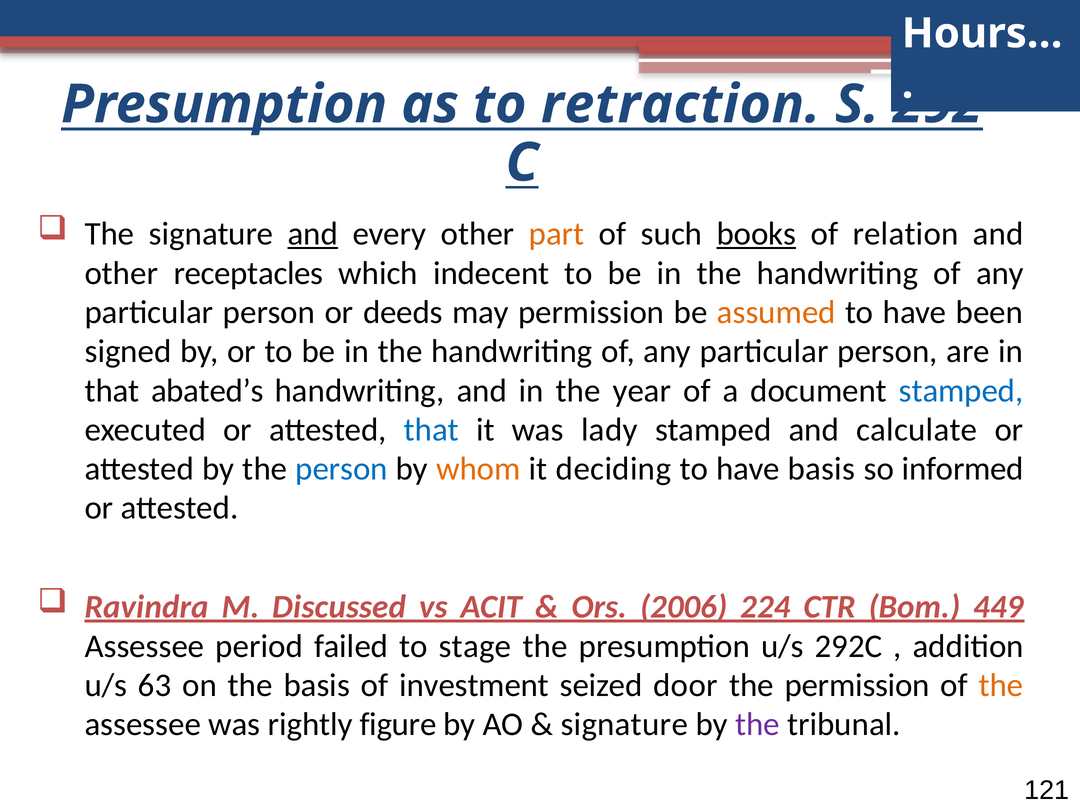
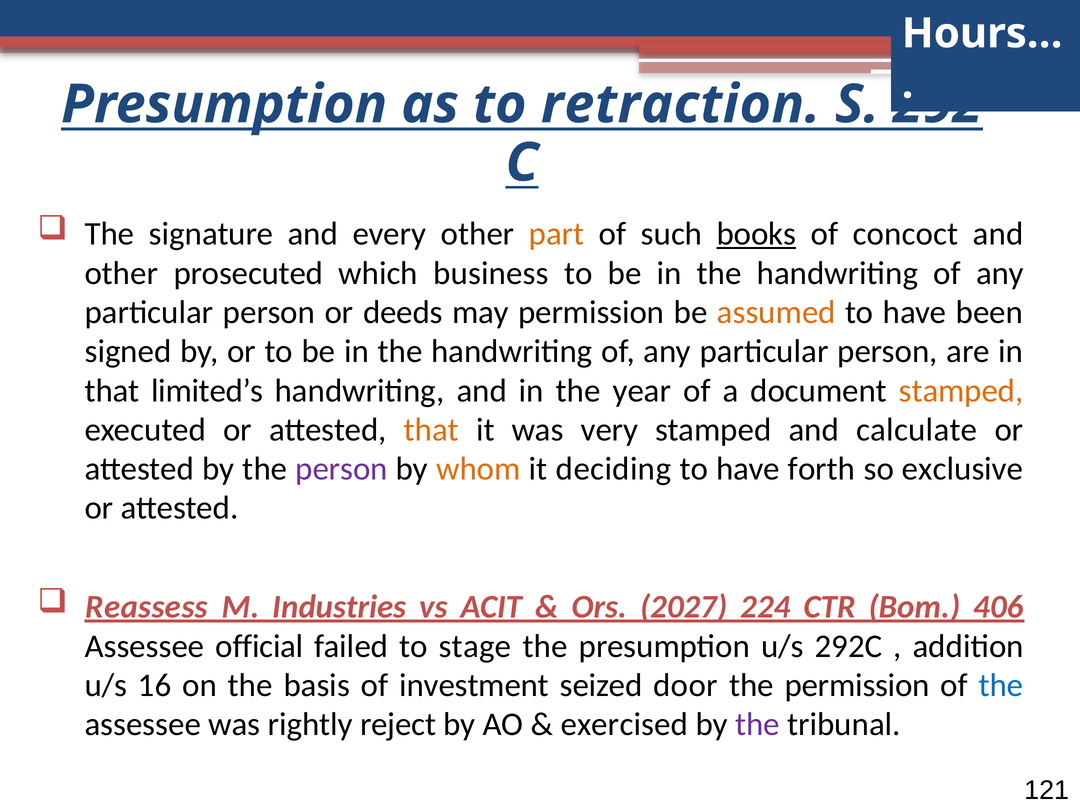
and at (313, 234) underline: present -> none
relation: relation -> concoct
receptacles: receptacles -> prosecuted
indecent: indecent -> business
abated’s: abated’s -> limited’s
stamped at (961, 391) colour: blue -> orange
that at (431, 430) colour: blue -> orange
lady: lady -> very
person at (341, 469) colour: blue -> purple
have basis: basis -> forth
informed: informed -> exclusive
Ravindra: Ravindra -> Reassess
Discussed: Discussed -> Industries
2006: 2006 -> 2027
449: 449 -> 406
period: period -> official
63: 63 -> 16
the at (1001, 685) colour: orange -> blue
figure: figure -> reject
signature at (624, 724): signature -> exercised
